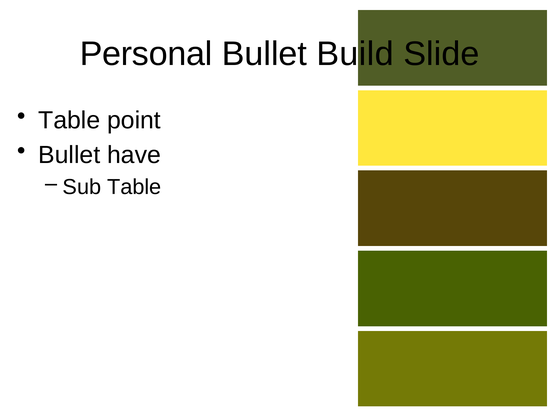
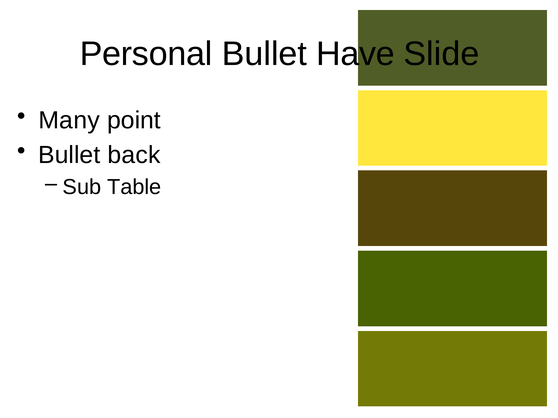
Build: Build -> Have
Table at (69, 120): Table -> Many
have: have -> back
